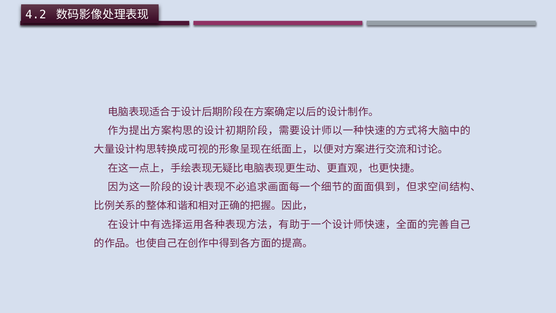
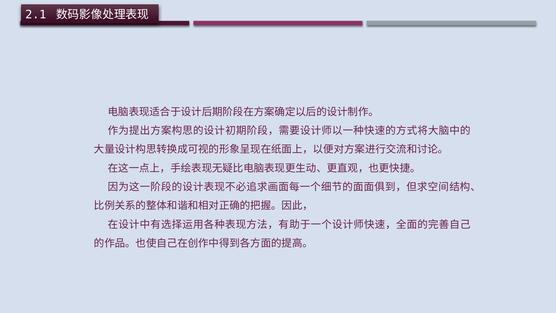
4.2: 4.2 -> 2.1
